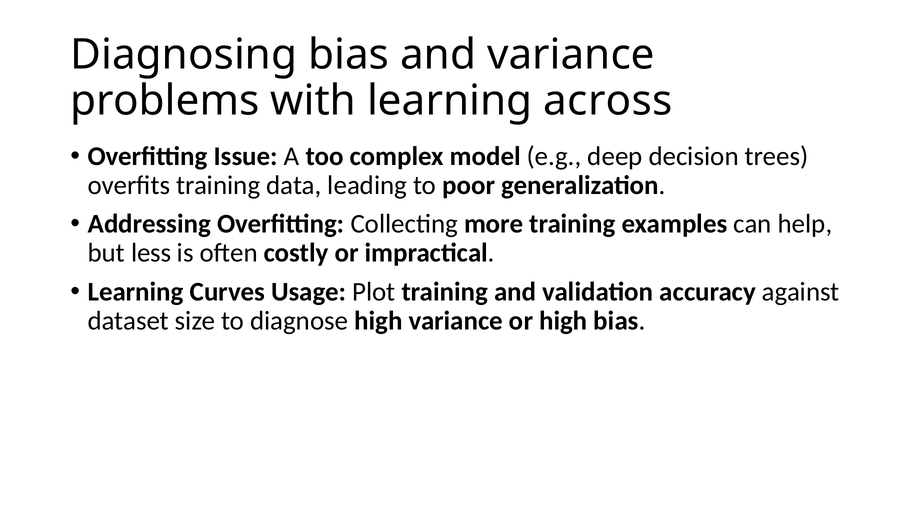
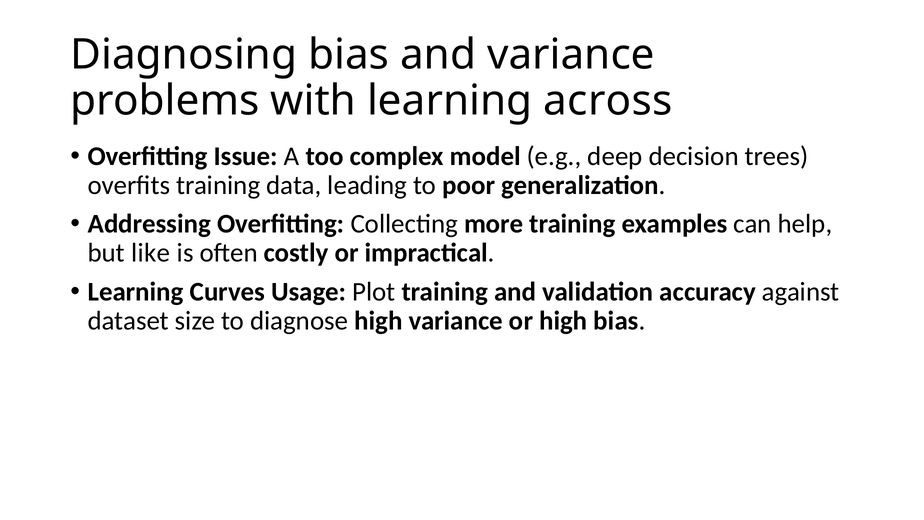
less: less -> like
